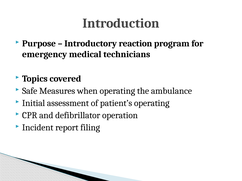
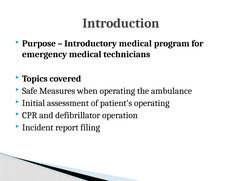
Introductory reaction: reaction -> medical
